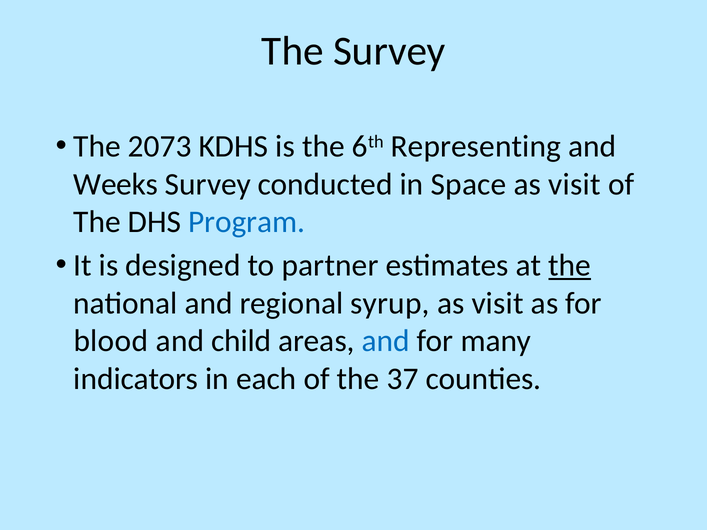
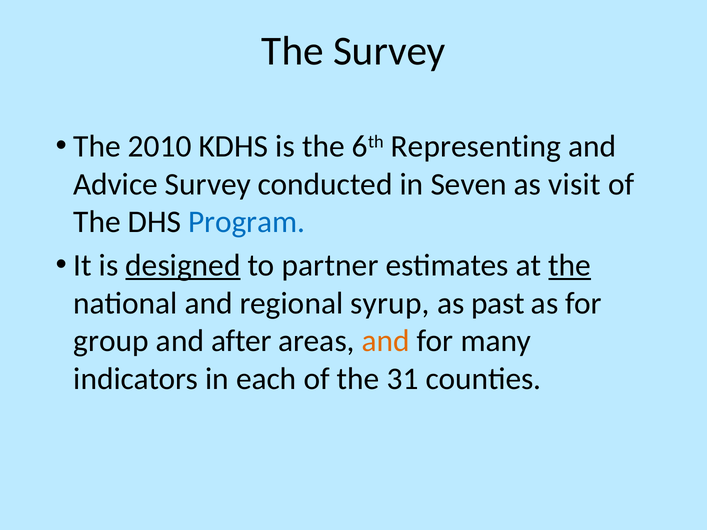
2073: 2073 -> 2010
Weeks: Weeks -> Advice
Space: Space -> Seven
designed underline: none -> present
visit at (498, 303): visit -> past
blood: blood -> group
child: child -> after
and at (386, 341) colour: blue -> orange
37: 37 -> 31
